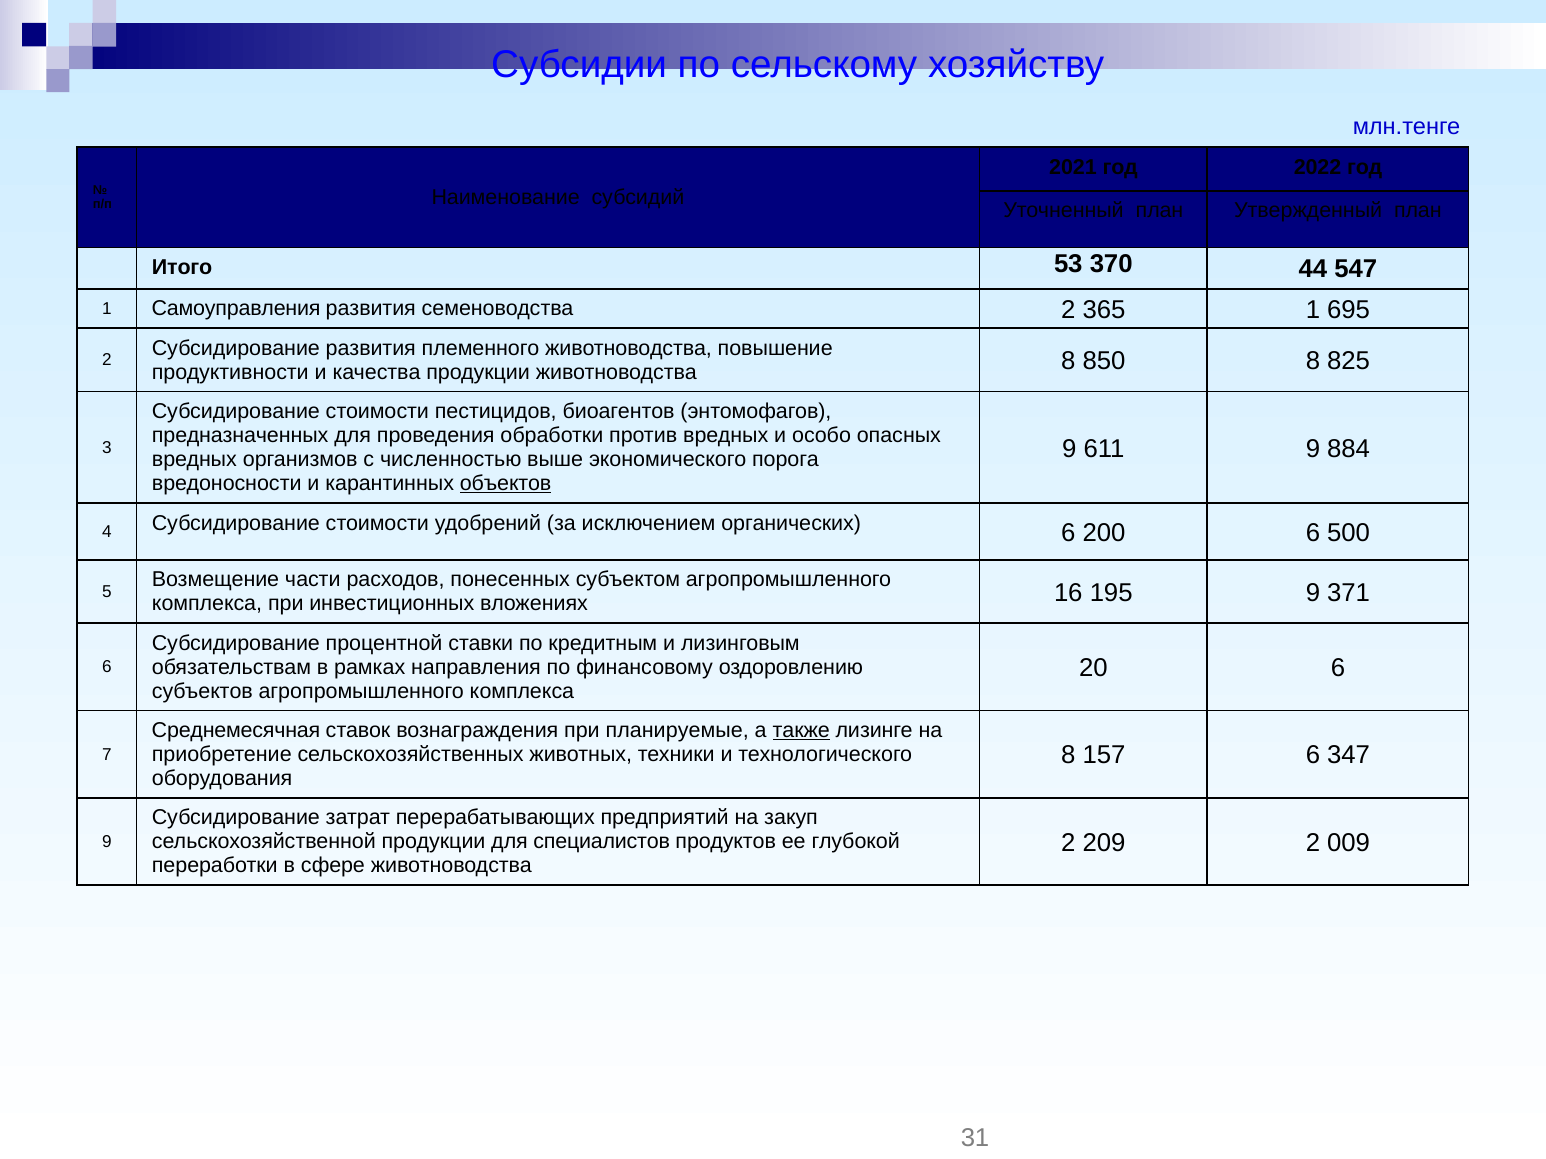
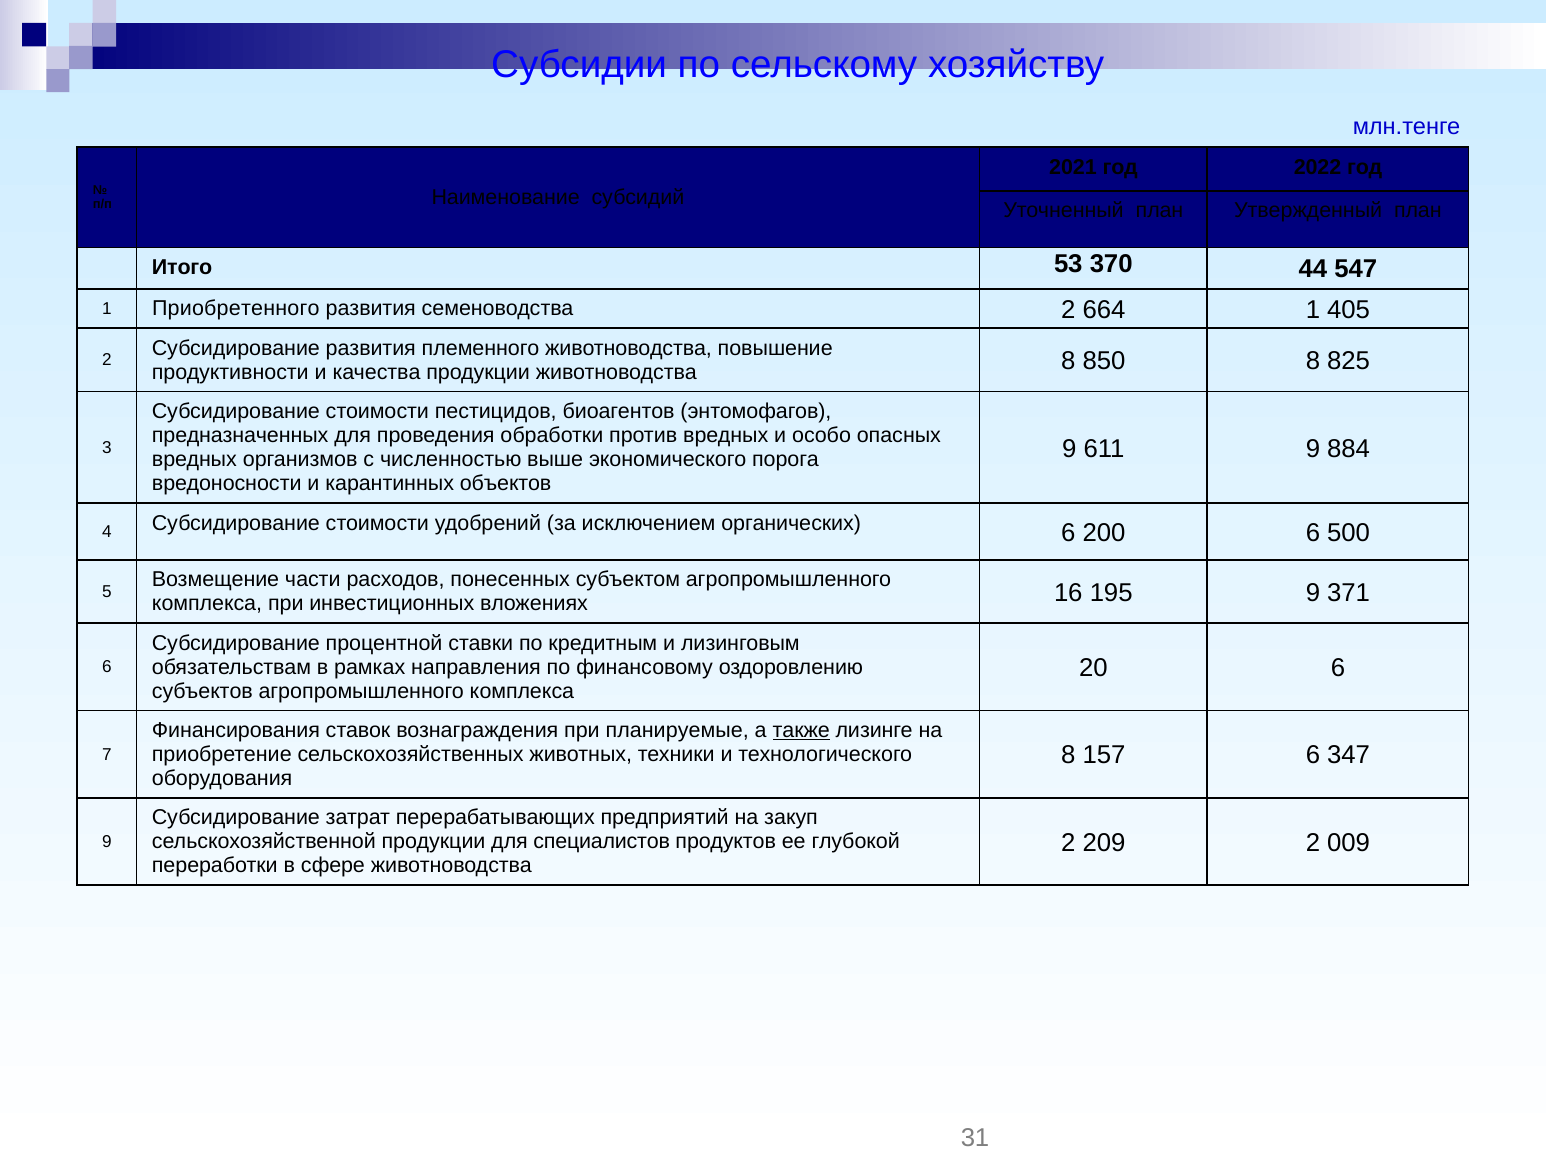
Самоуправления: Самоуправления -> Приобретенного
365: 365 -> 664
695: 695 -> 405
объектов underline: present -> none
Среднемесячная: Среднемесячная -> Финансирования
